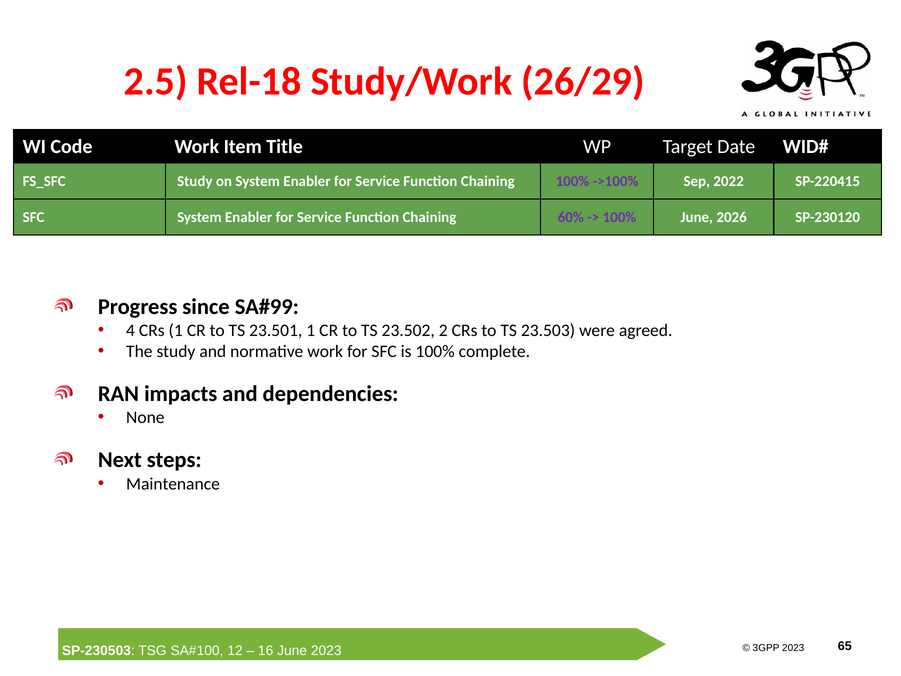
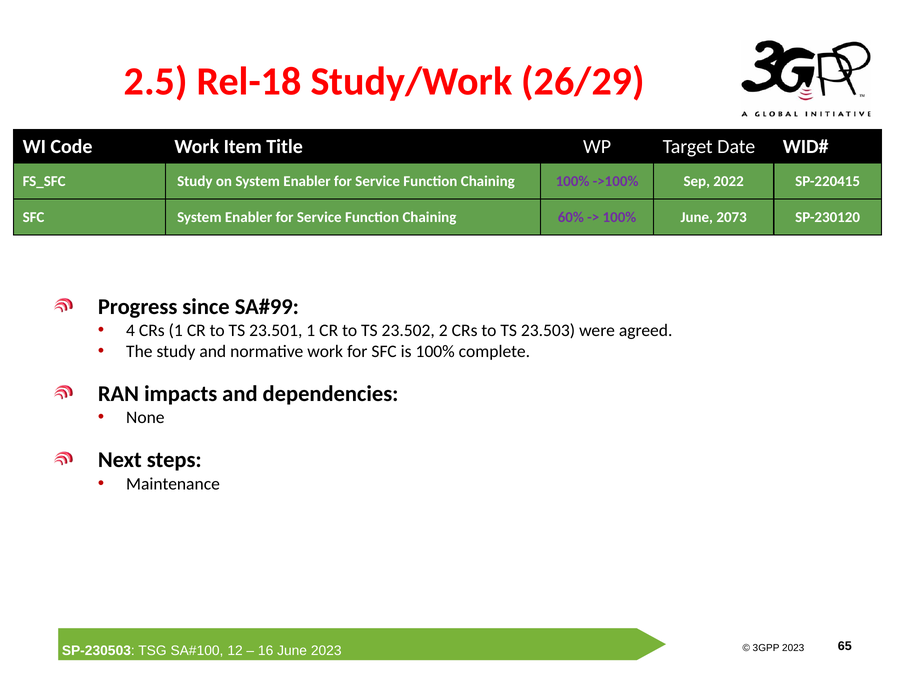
2026: 2026 -> 2073
